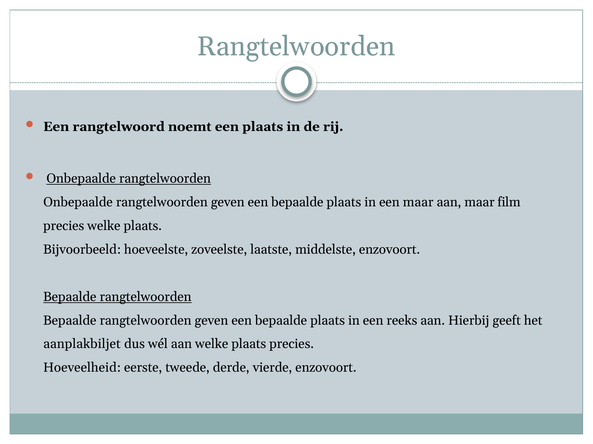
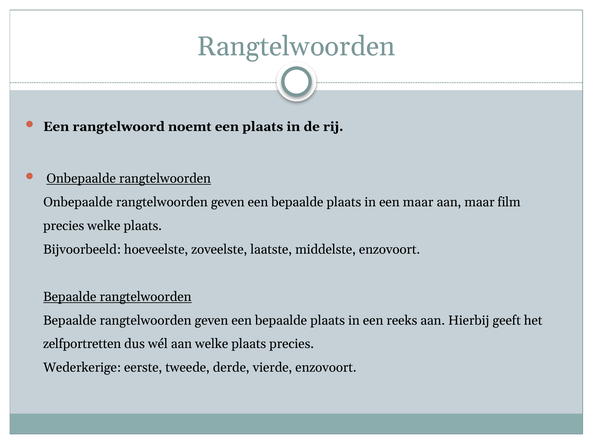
aanplakbiljet: aanplakbiljet -> zelfportretten
Hoeveelheid: Hoeveelheid -> Wederkerige
